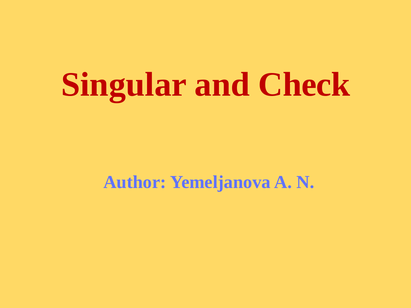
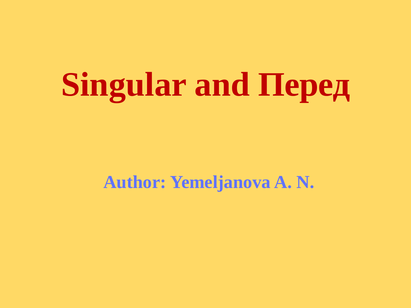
Check: Check -> Перед
